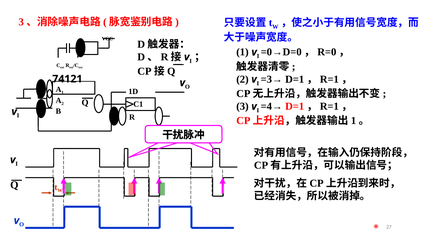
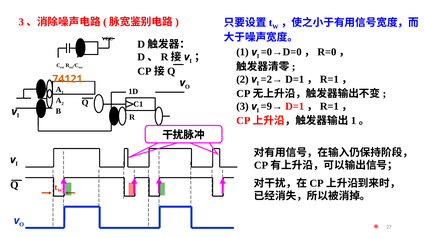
=3→: =3→ -> =2→
74121 colour: black -> orange
=4→: =4→ -> =9→
